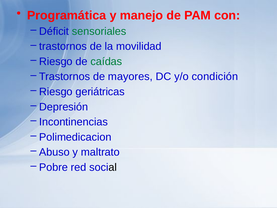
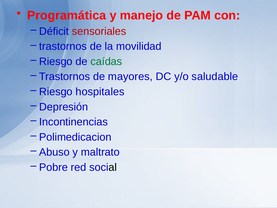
sensoriales colour: green -> red
condición: condición -> saludable
geriátricas: geriátricas -> hospitales
